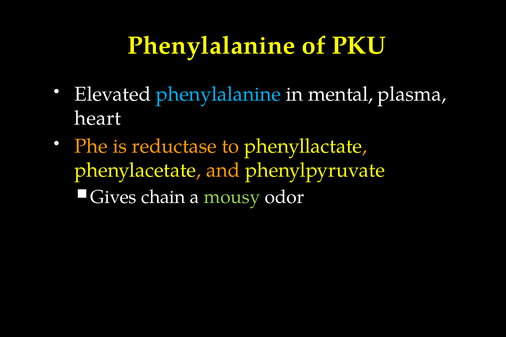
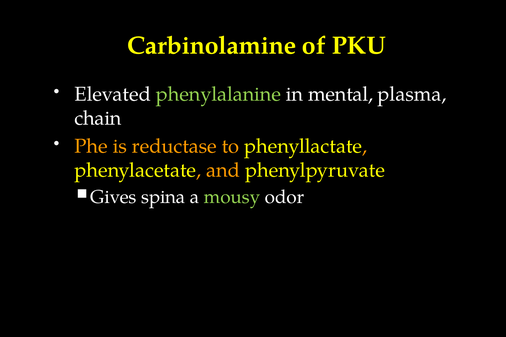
Phenylalanine at (212, 46): Phenylalanine -> Carbinolamine
phenylalanine at (218, 94) colour: light blue -> light green
heart: heart -> chain
chain: chain -> spina
